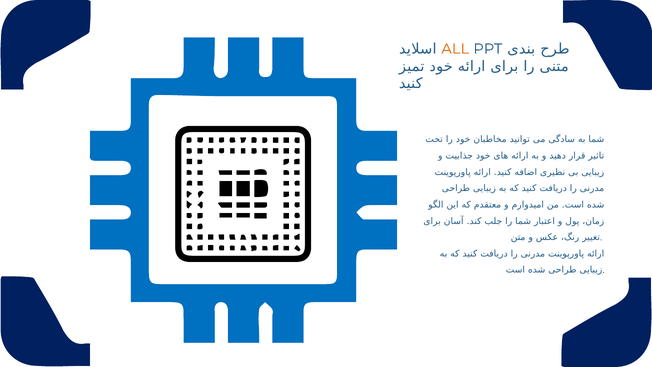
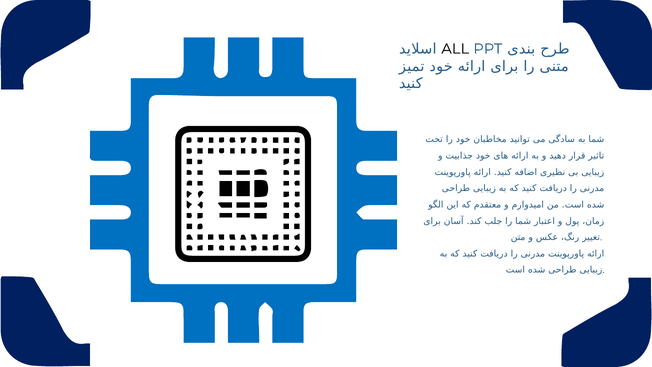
ALL colour: orange -> black
